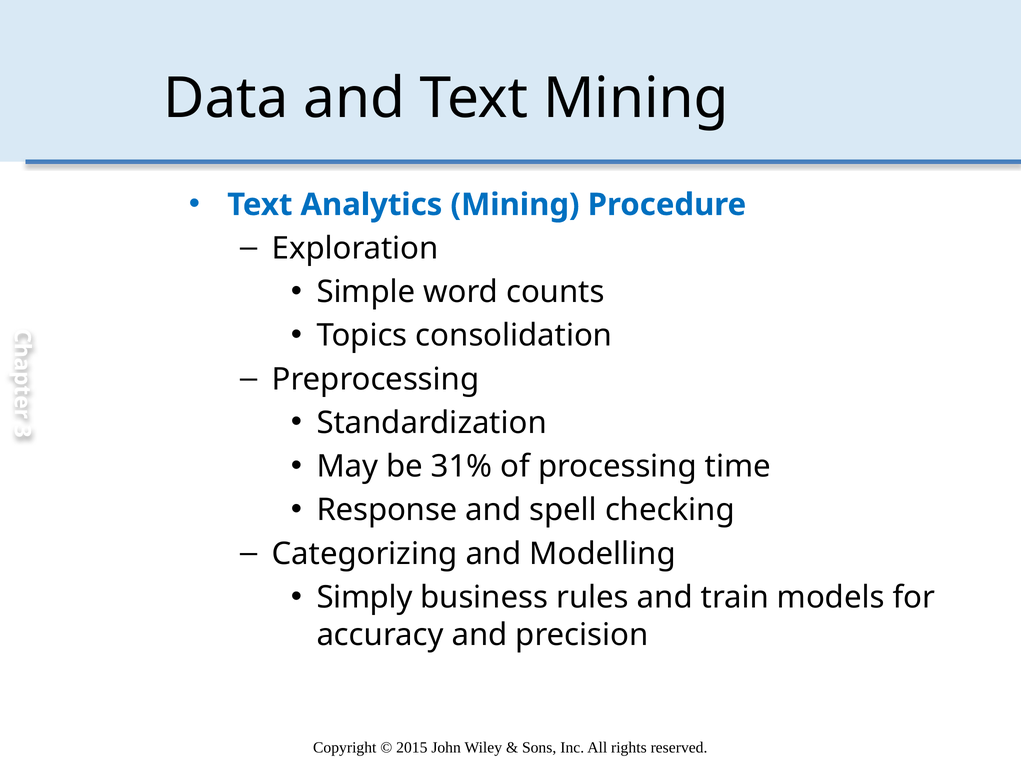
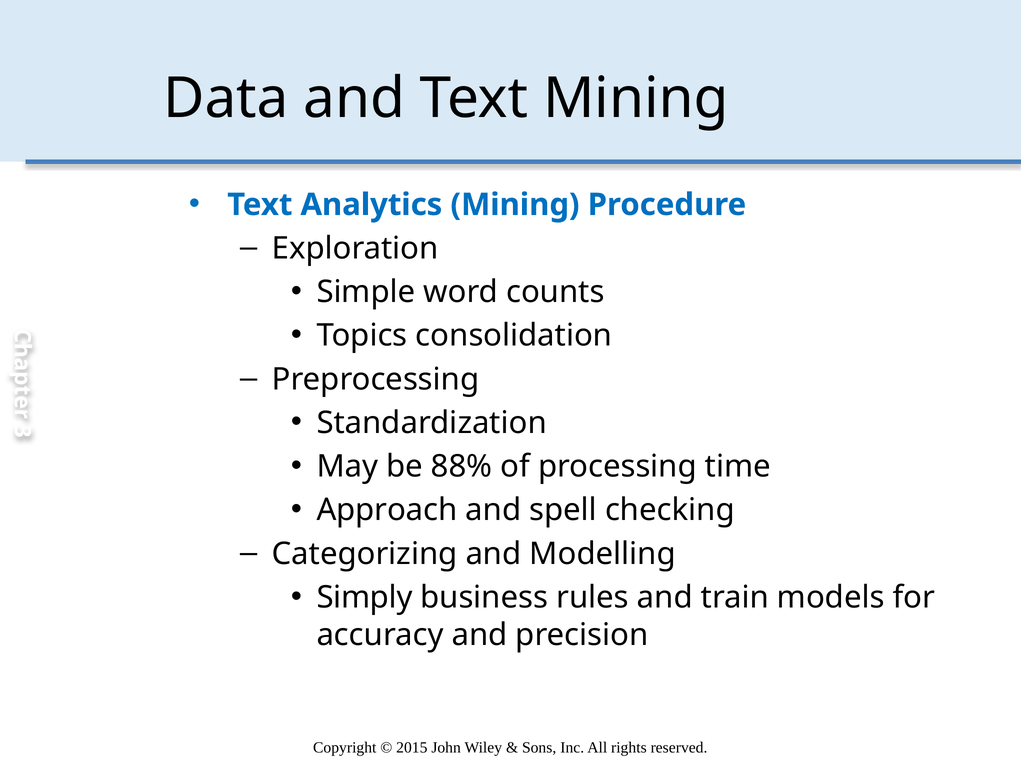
31%: 31% -> 88%
Response: Response -> Approach
